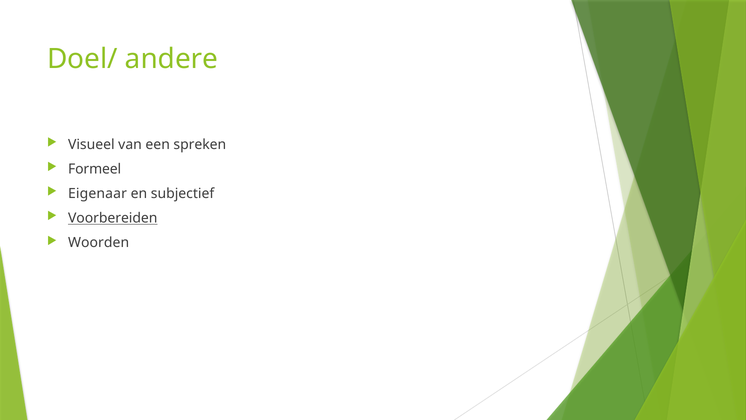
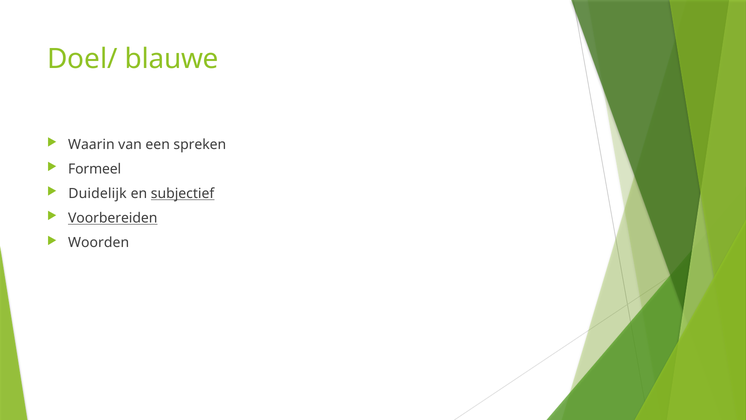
andere: andere -> blauwe
Visueel: Visueel -> Waarin
Eigenaar: Eigenaar -> Duidelijk
subjectief underline: none -> present
